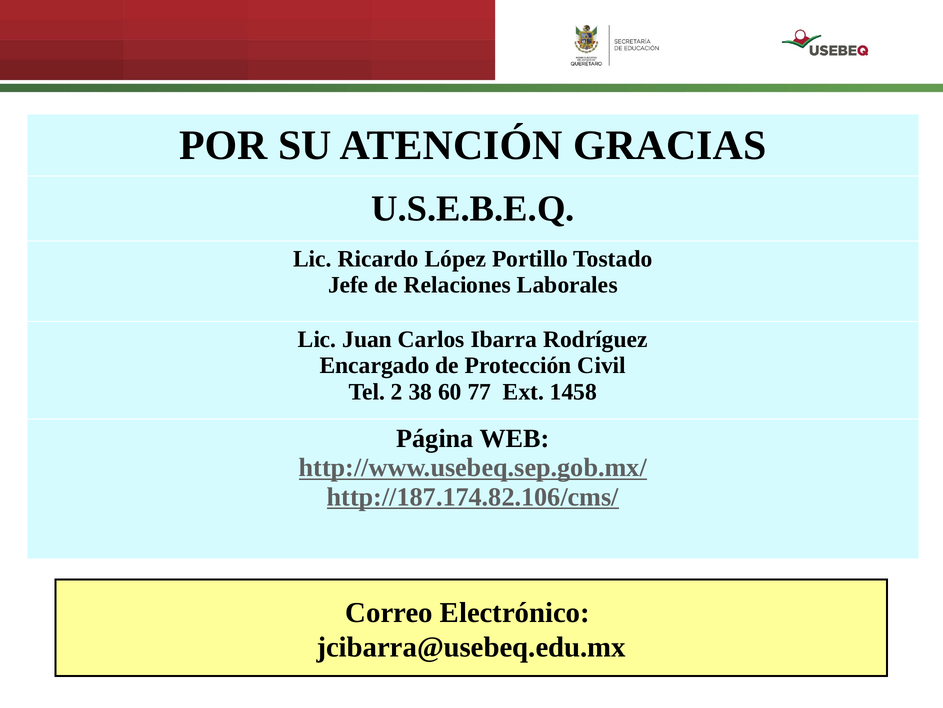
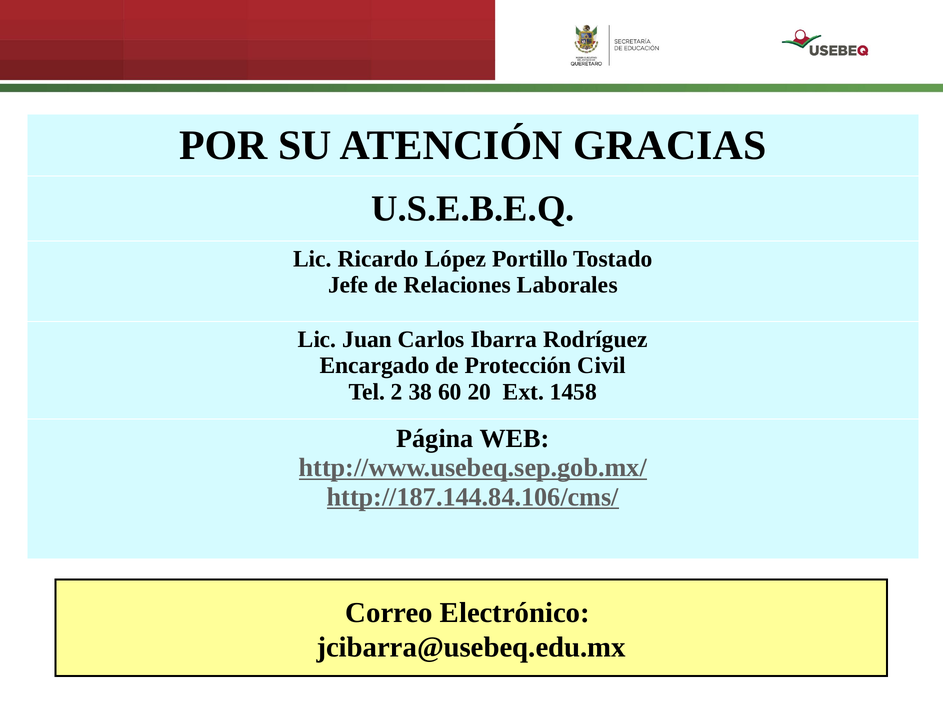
77: 77 -> 20
http://187.174.82.106/cms/: http://187.174.82.106/cms/ -> http://187.144.84.106/cms/
